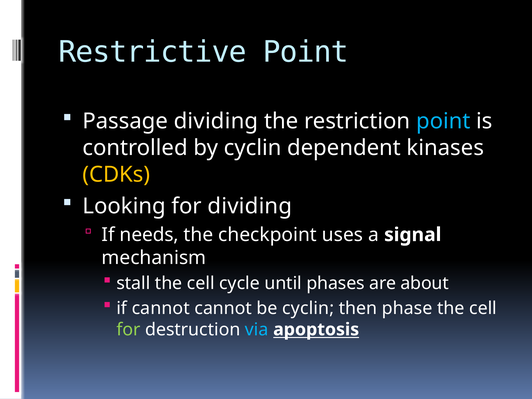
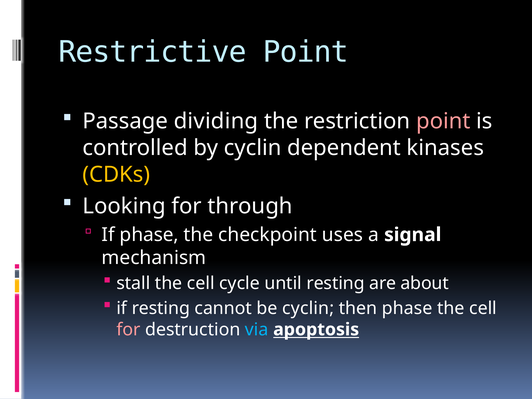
point at (443, 121) colour: light blue -> pink
for dividing: dividing -> through
If needs: needs -> phase
until phases: phases -> resting
if cannot: cannot -> resting
for at (128, 329) colour: light green -> pink
